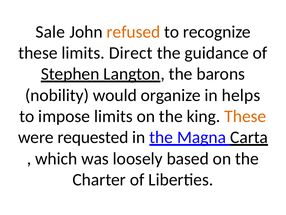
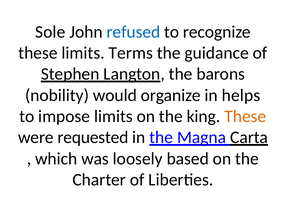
Sale: Sale -> Sole
refused colour: orange -> blue
Direct: Direct -> Terms
